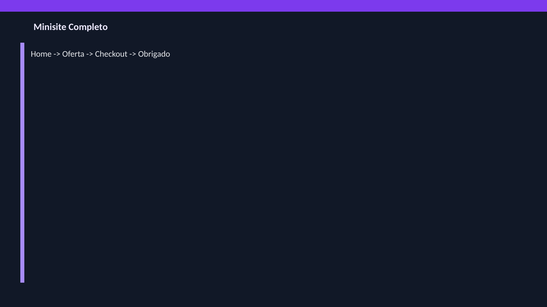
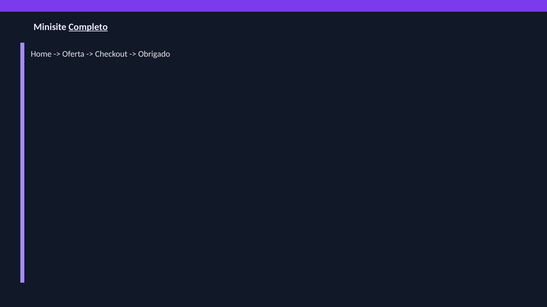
Completo underline: none -> present
